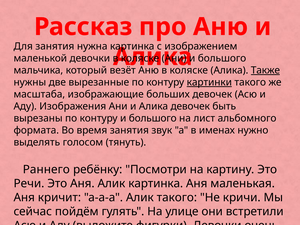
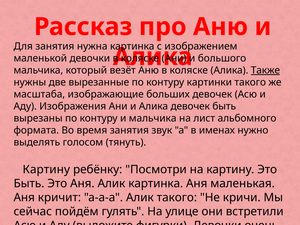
картинки underline: present -> none
контуру и большого: большого -> мальчика
Раннего at (46, 169): Раннего -> Картину
Речи at (29, 183): Речи -> Быть
